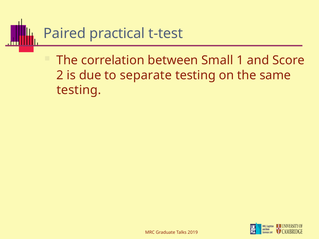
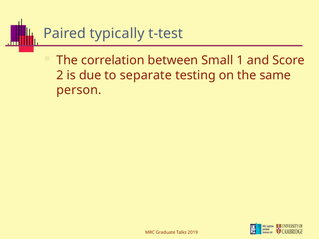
practical: practical -> typically
testing at (79, 90): testing -> person
